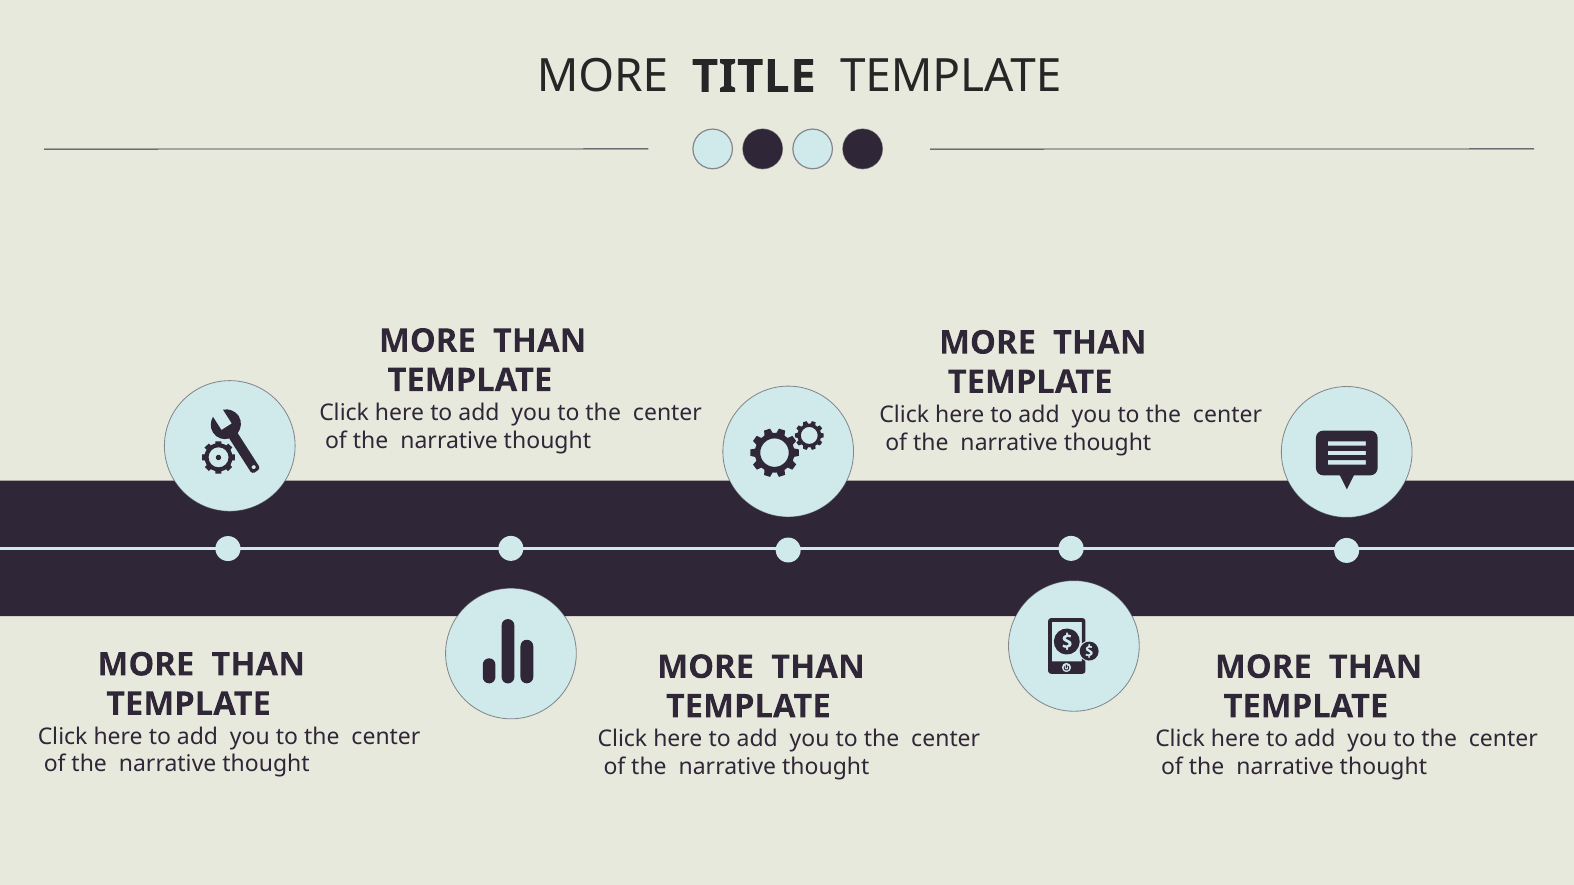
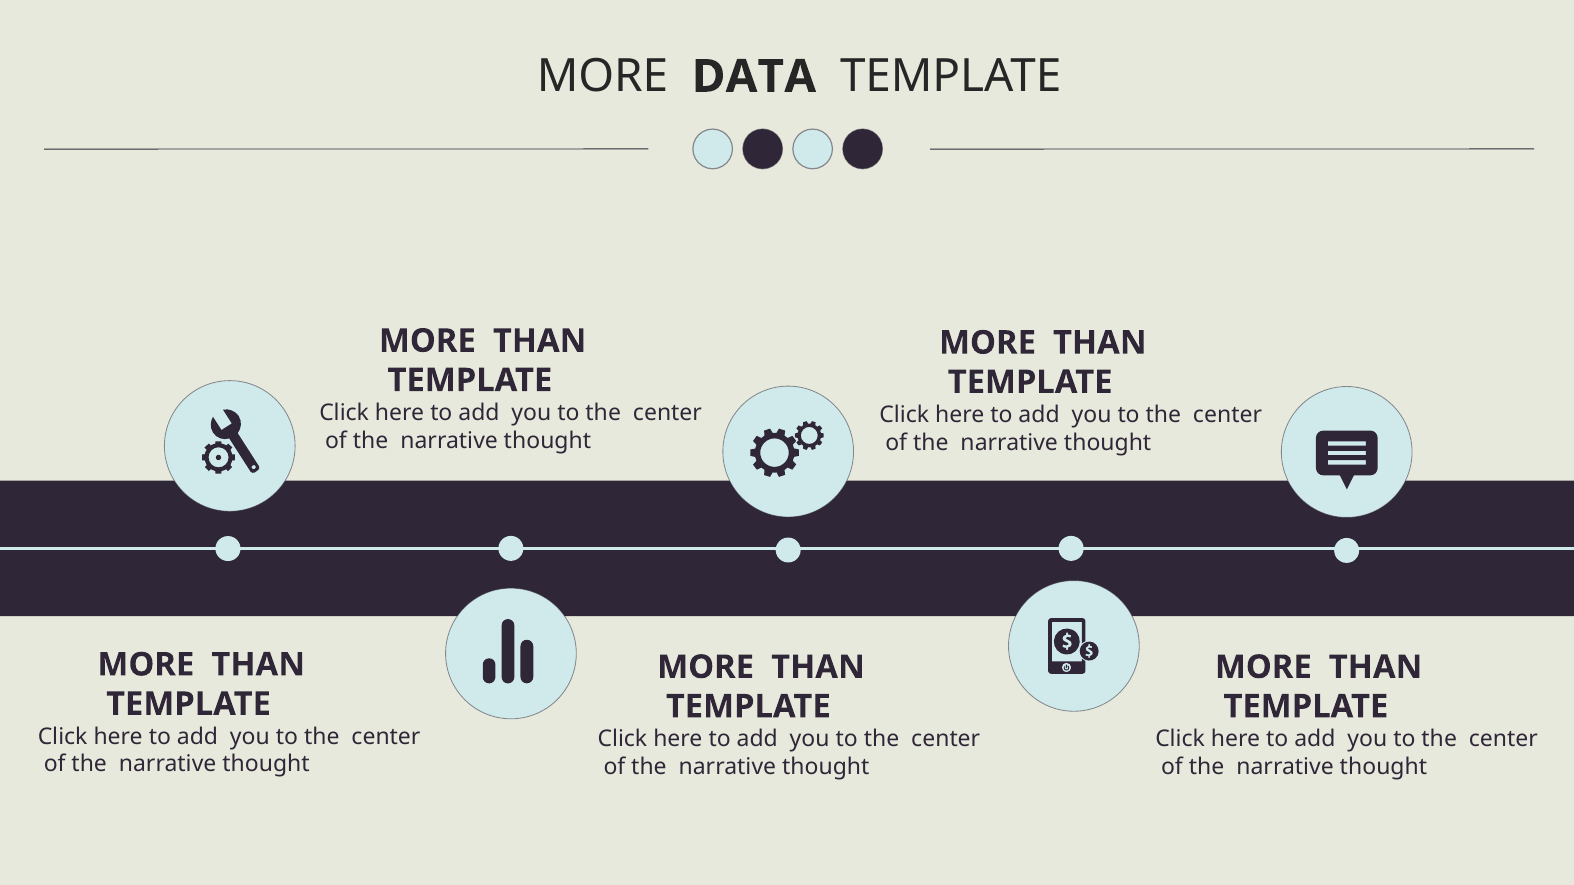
TITLE: TITLE -> DATA
